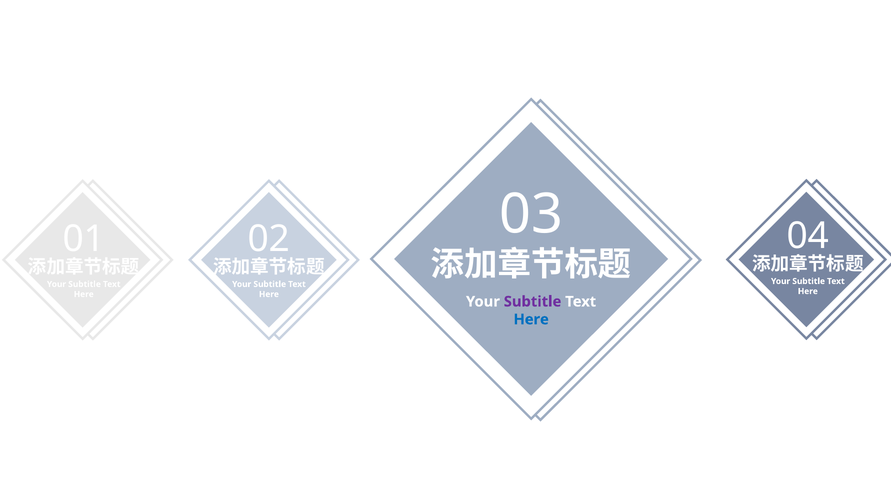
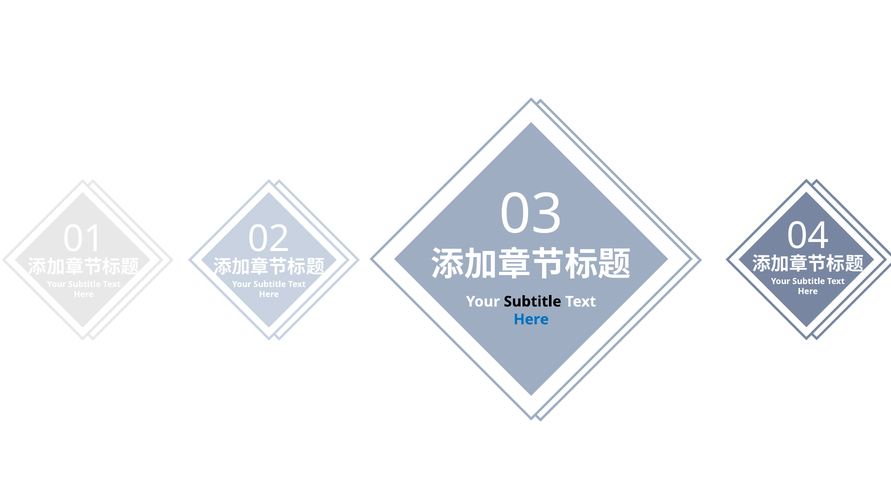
Subtitle at (533, 302) colour: purple -> black
